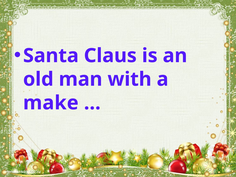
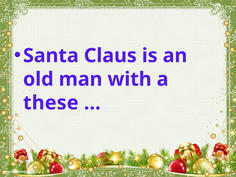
make: make -> these
